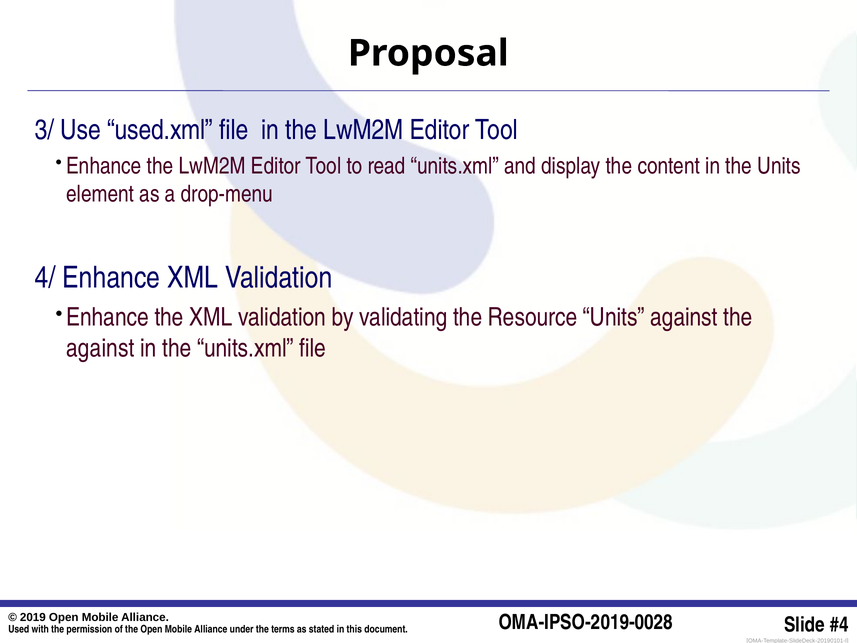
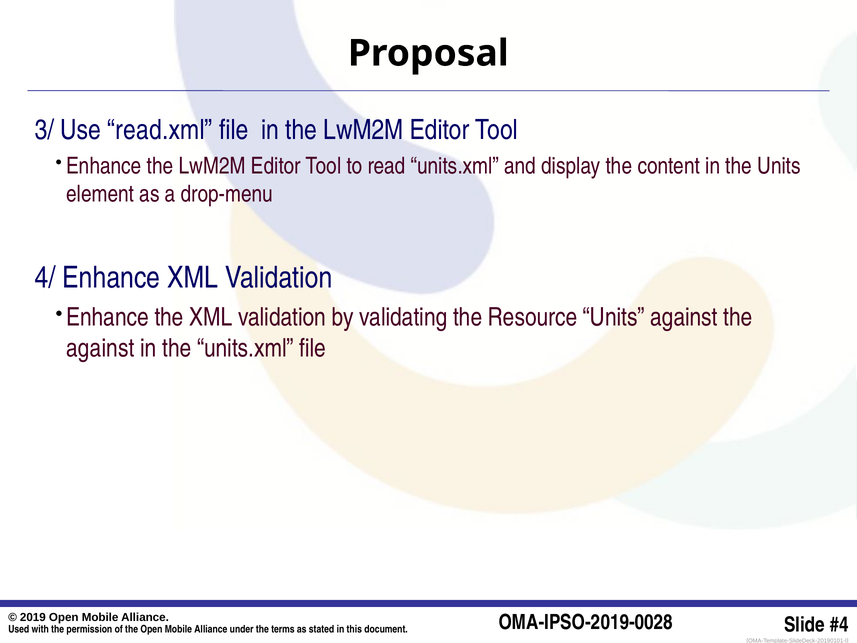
used.xml: used.xml -> read.xml
